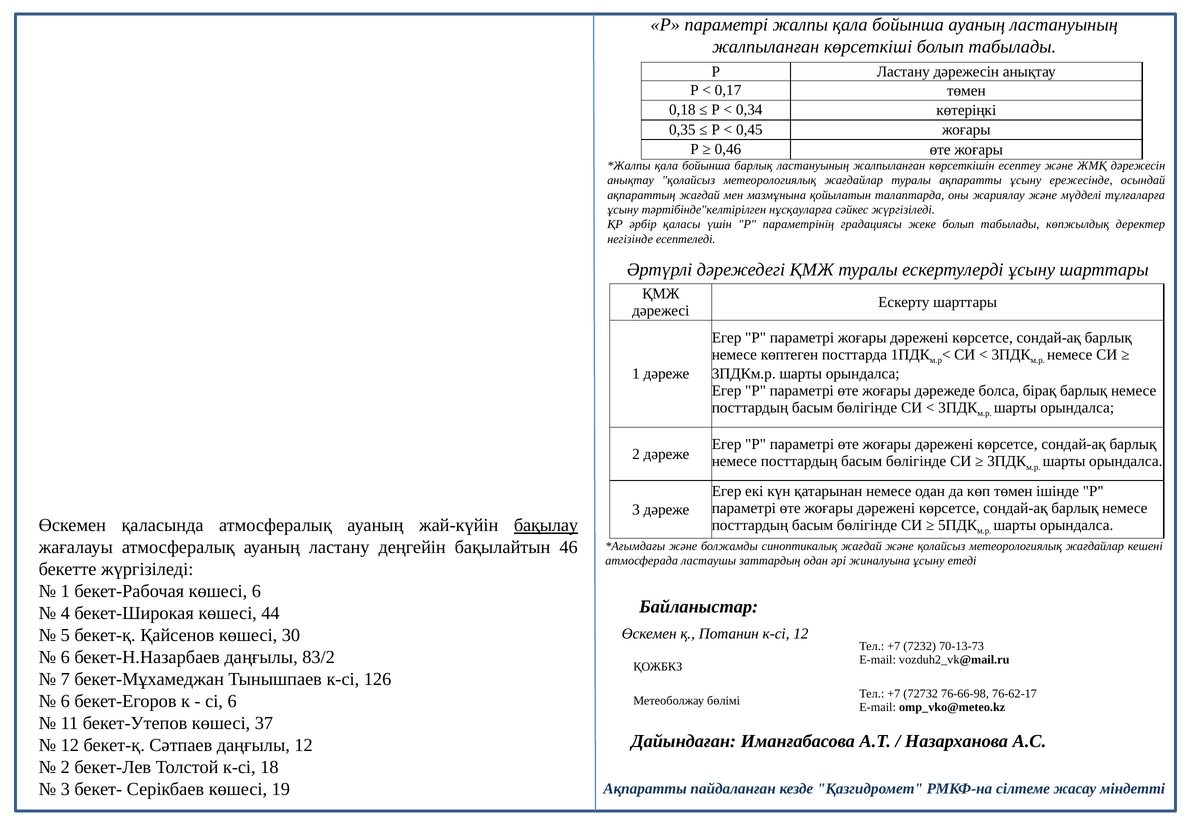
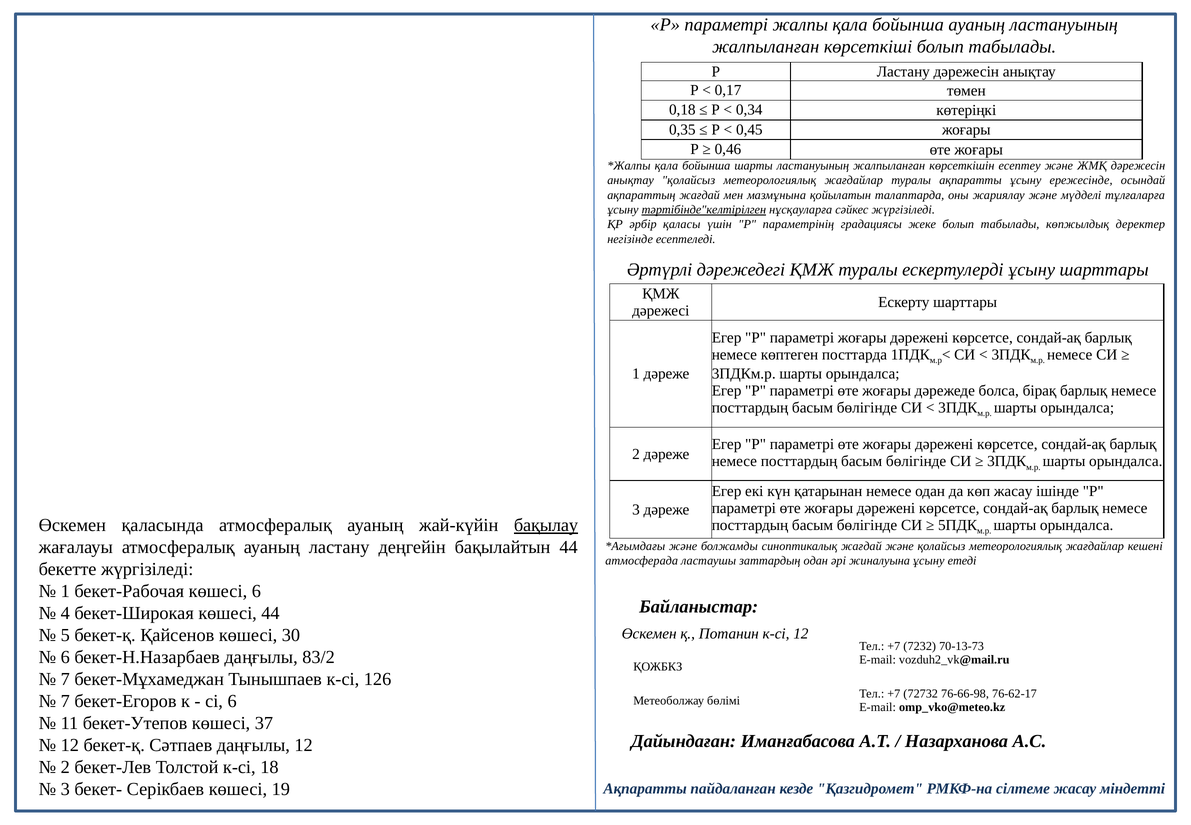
бойынша барлық: барлық -> шарты
тәртібінде"келтірілген underline: none -> present
көп төмен: төмен -> жасау
бақылайтын 46: 46 -> 44
6 at (65, 701): 6 -> 7
